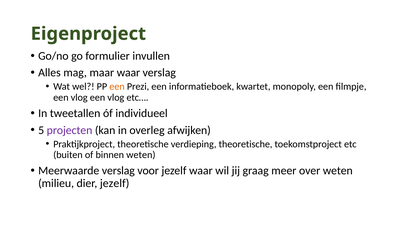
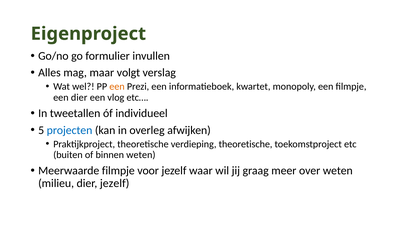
maar waar: waar -> volgt
vlog at (79, 98): vlog -> dier
projecten colour: purple -> blue
Meerwaarde verslag: verslag -> filmpje
